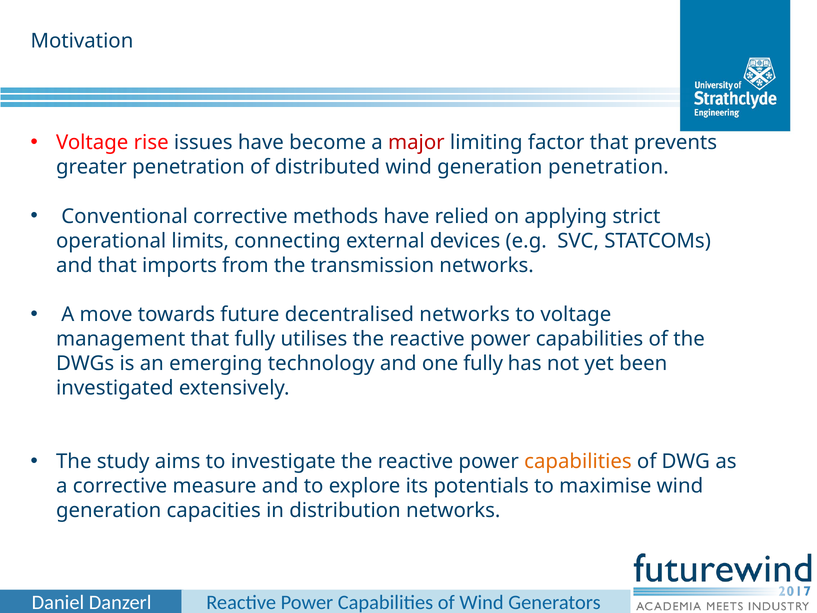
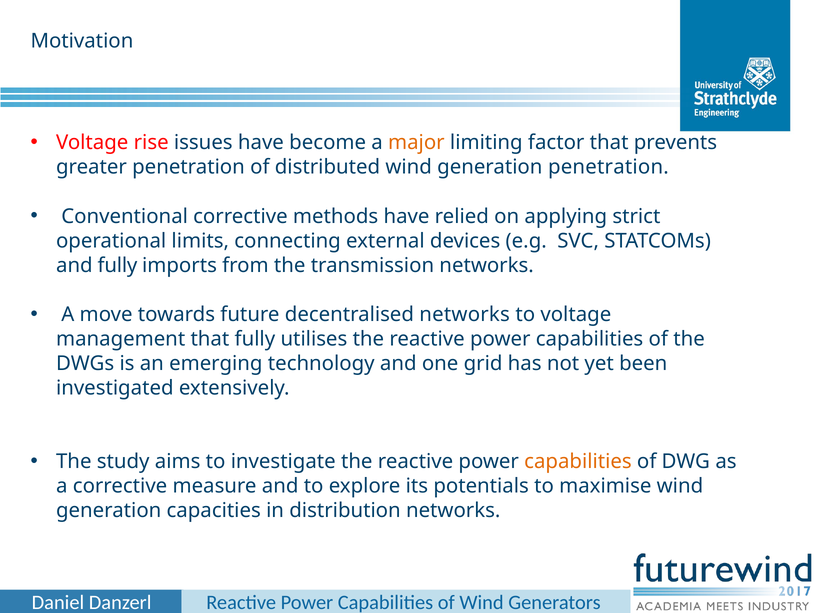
major colour: red -> orange
and that: that -> fully
one fully: fully -> grid
